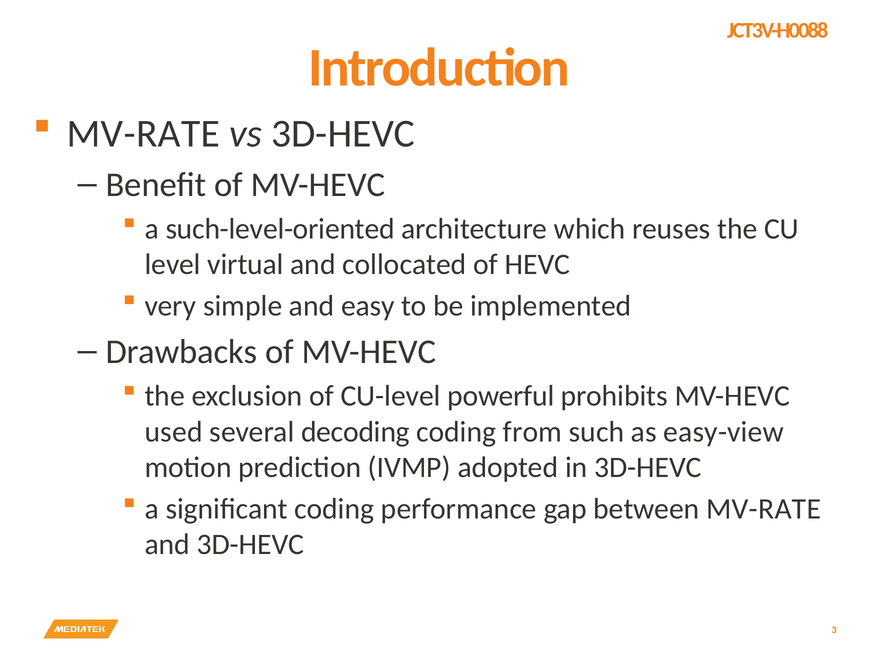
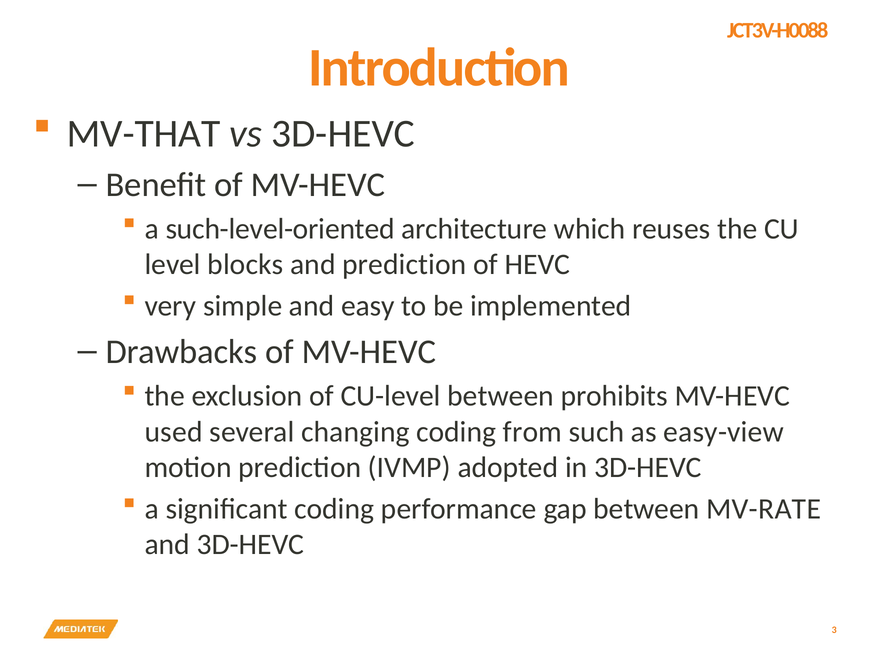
MV-RATE at (143, 133): MV-RATE -> MV-THAT
virtual: virtual -> blocks
and collocated: collocated -> prediction
CU-level powerful: powerful -> between
decoding: decoding -> changing
